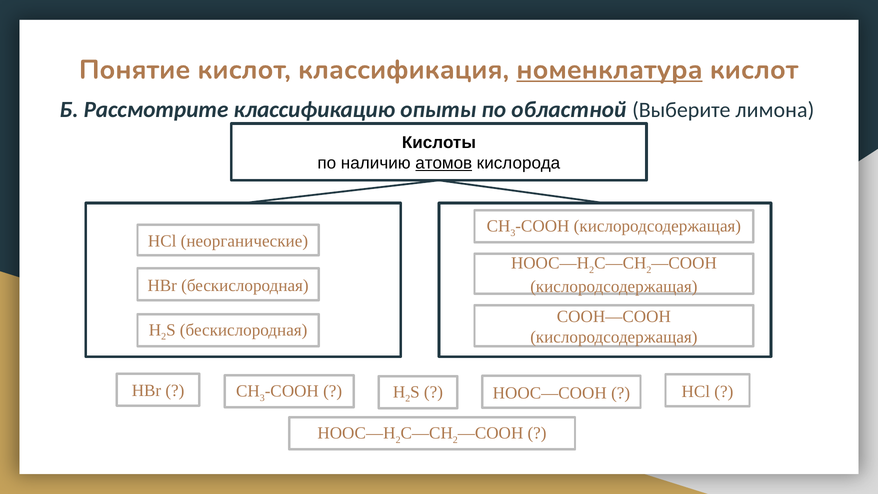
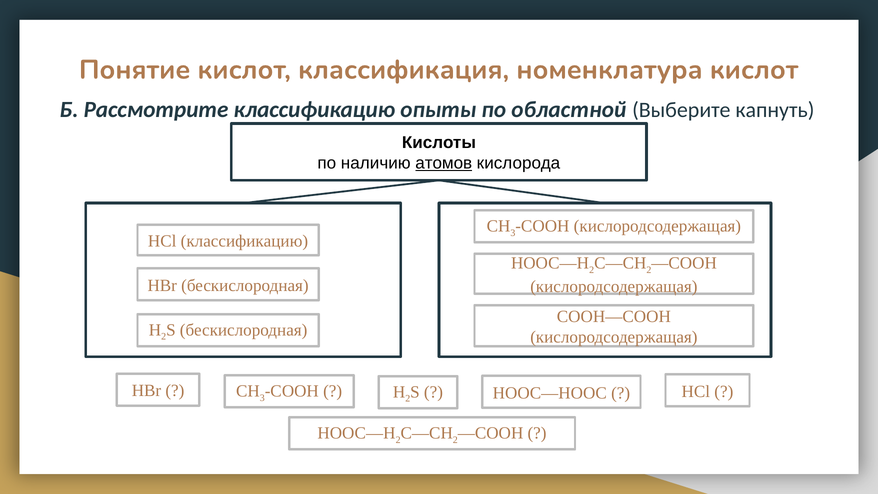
номенклатура underline: present -> none
лимона: лимона -> капнуть
HCl неорганические: неорганические -> классификацию
НООС—COOH: НООС—COOH -> НООС—НООС
